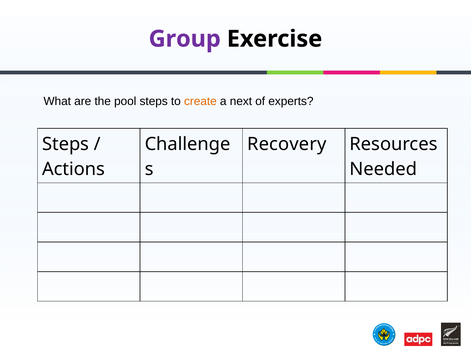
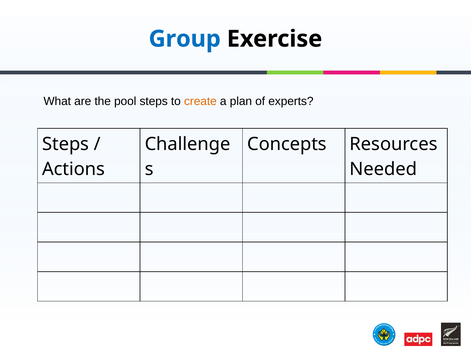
Group colour: purple -> blue
next: next -> plan
Recovery: Recovery -> Concepts
